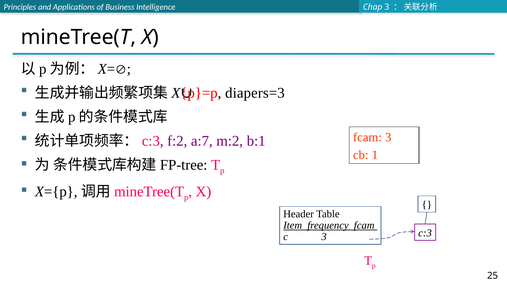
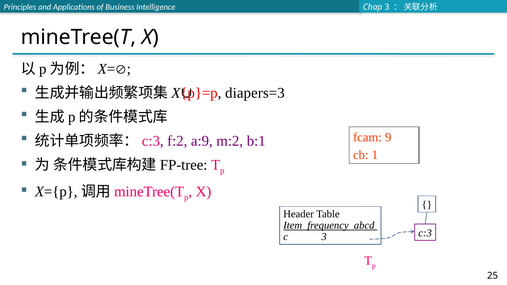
fcam 3: 3 -> 9
a:7: a:7 -> a:9
frequency fcam: fcam -> abcd
